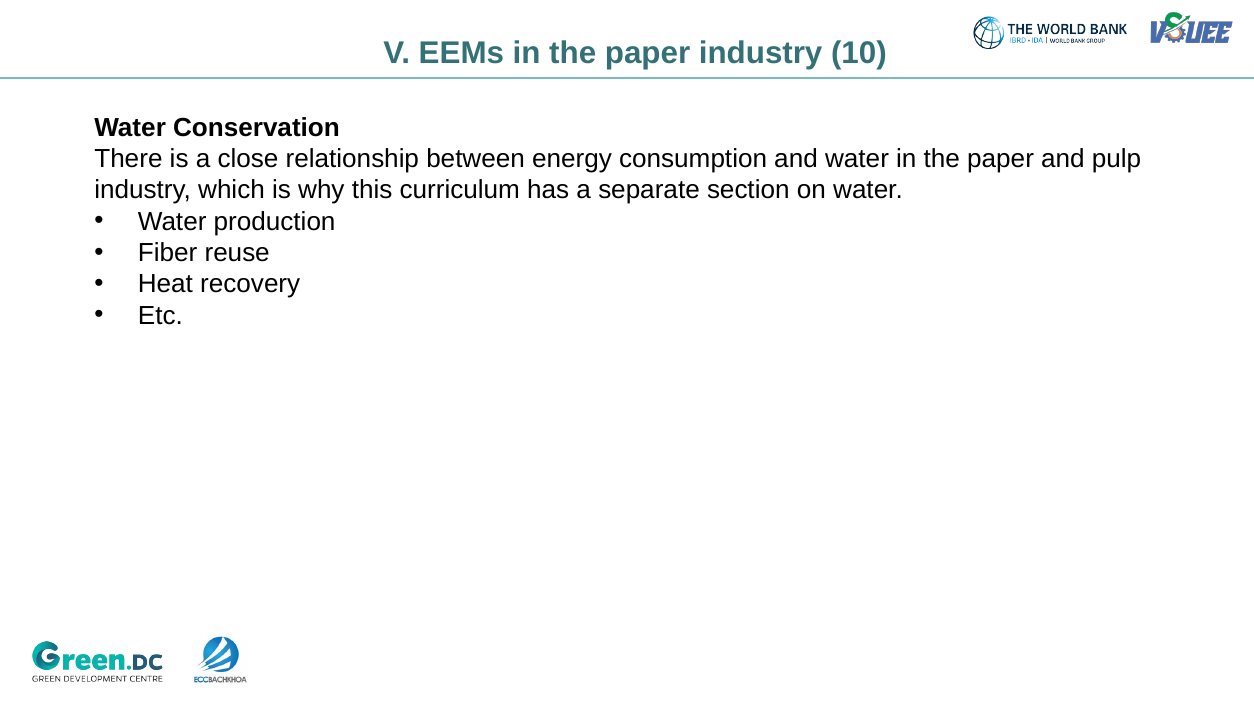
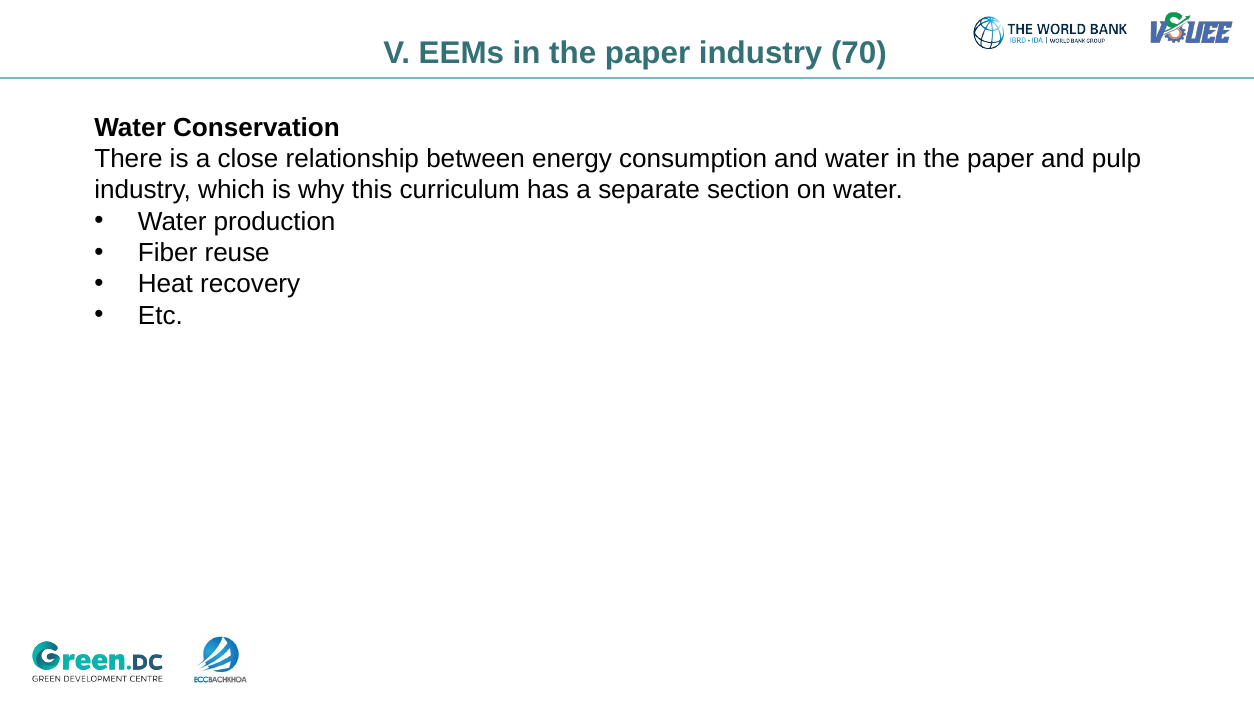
10: 10 -> 70
